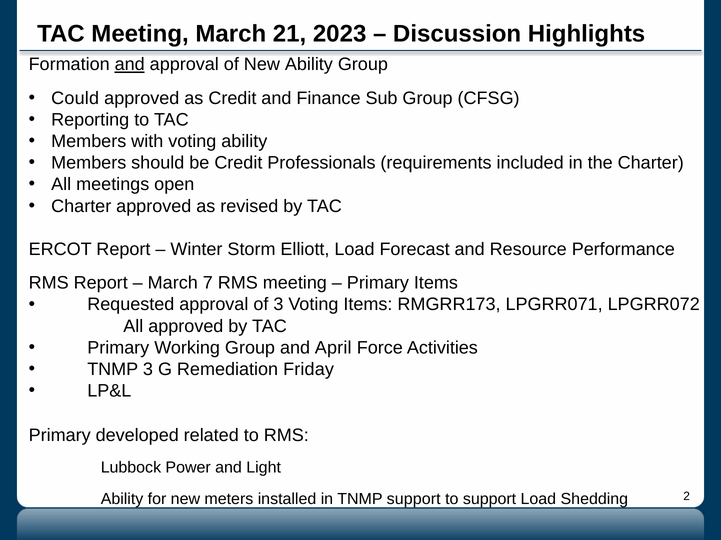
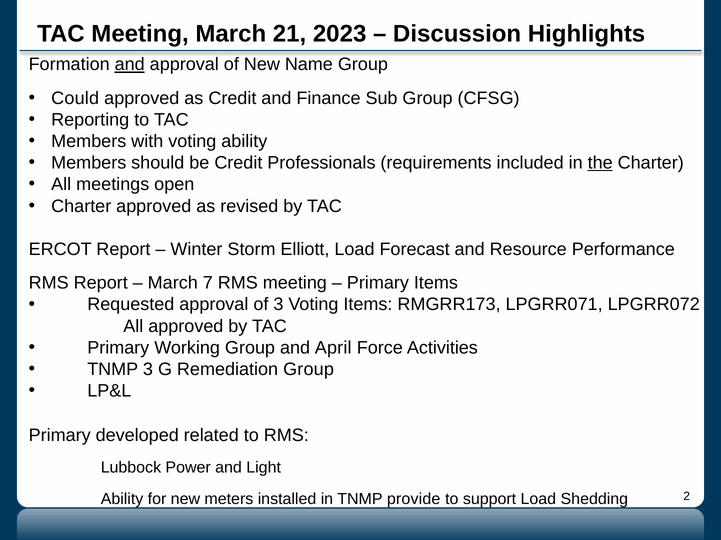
New Ability: Ability -> Name
the underline: none -> present
Remediation Friday: Friday -> Group
TNMP support: support -> provide
